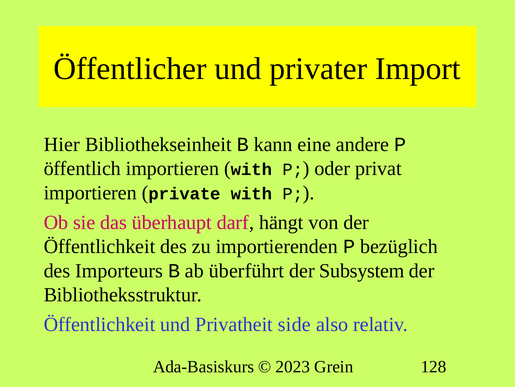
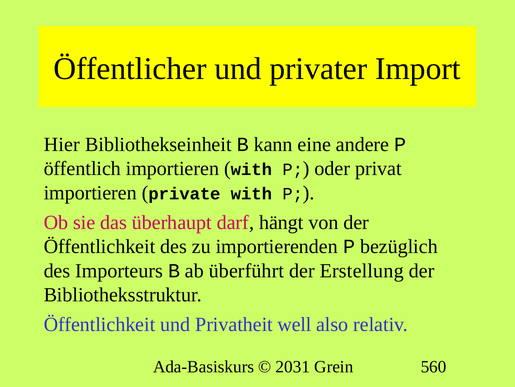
Subsystem: Subsystem -> Erstellung
side: side -> well
2023: 2023 -> 2031
128: 128 -> 560
